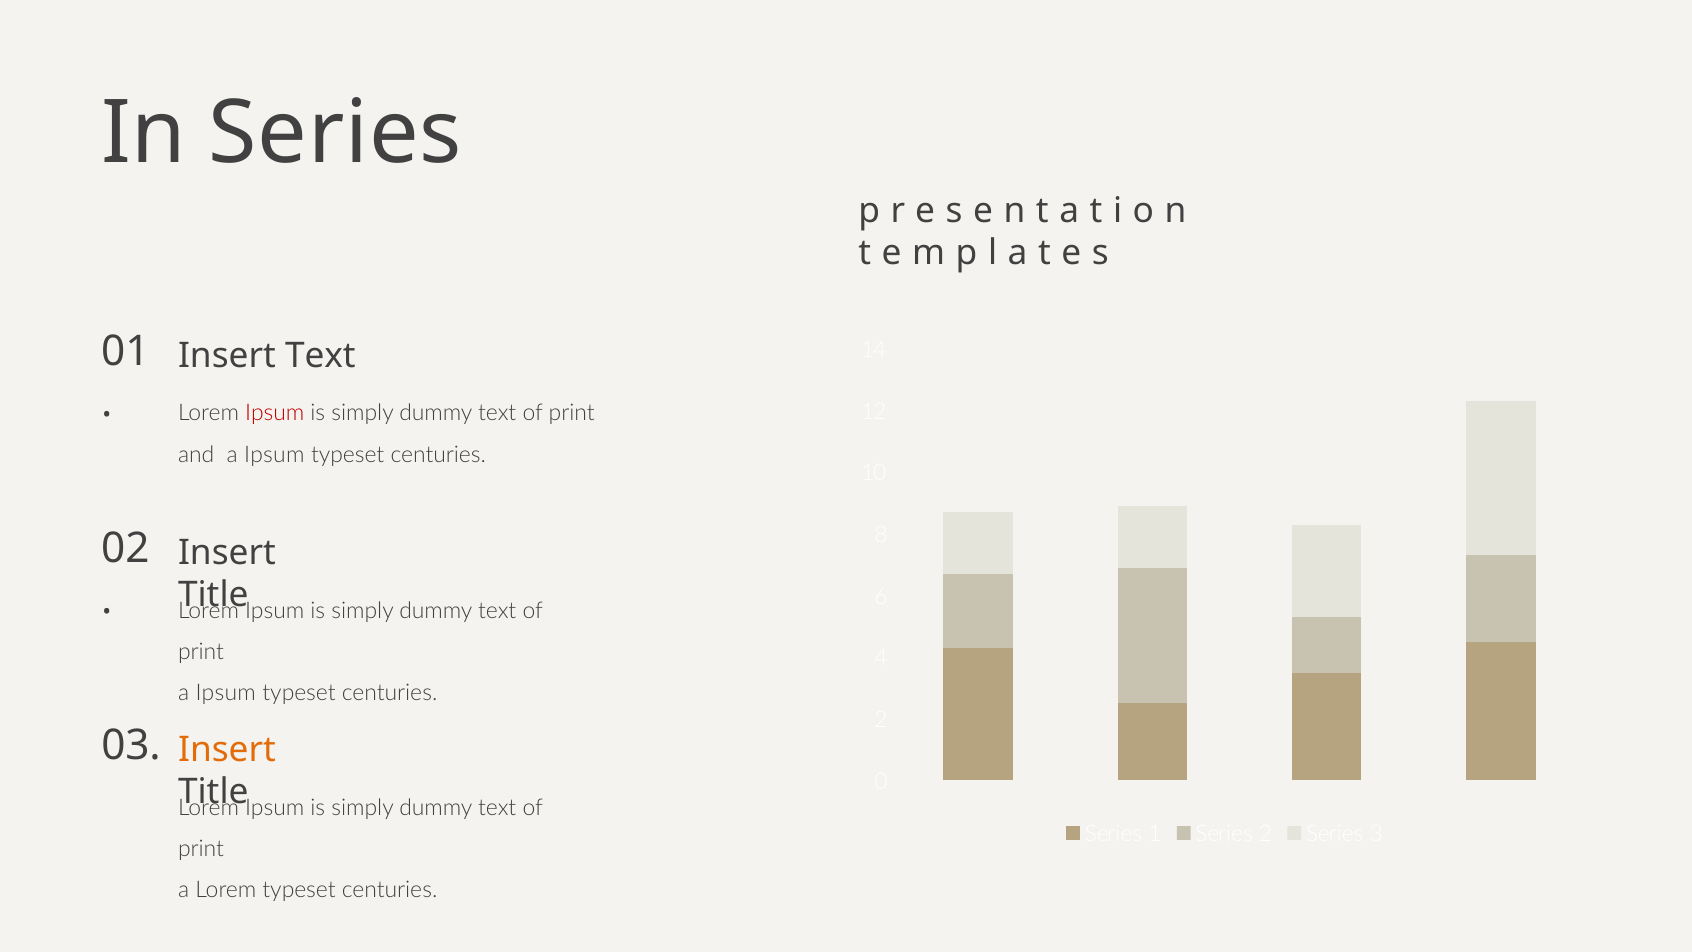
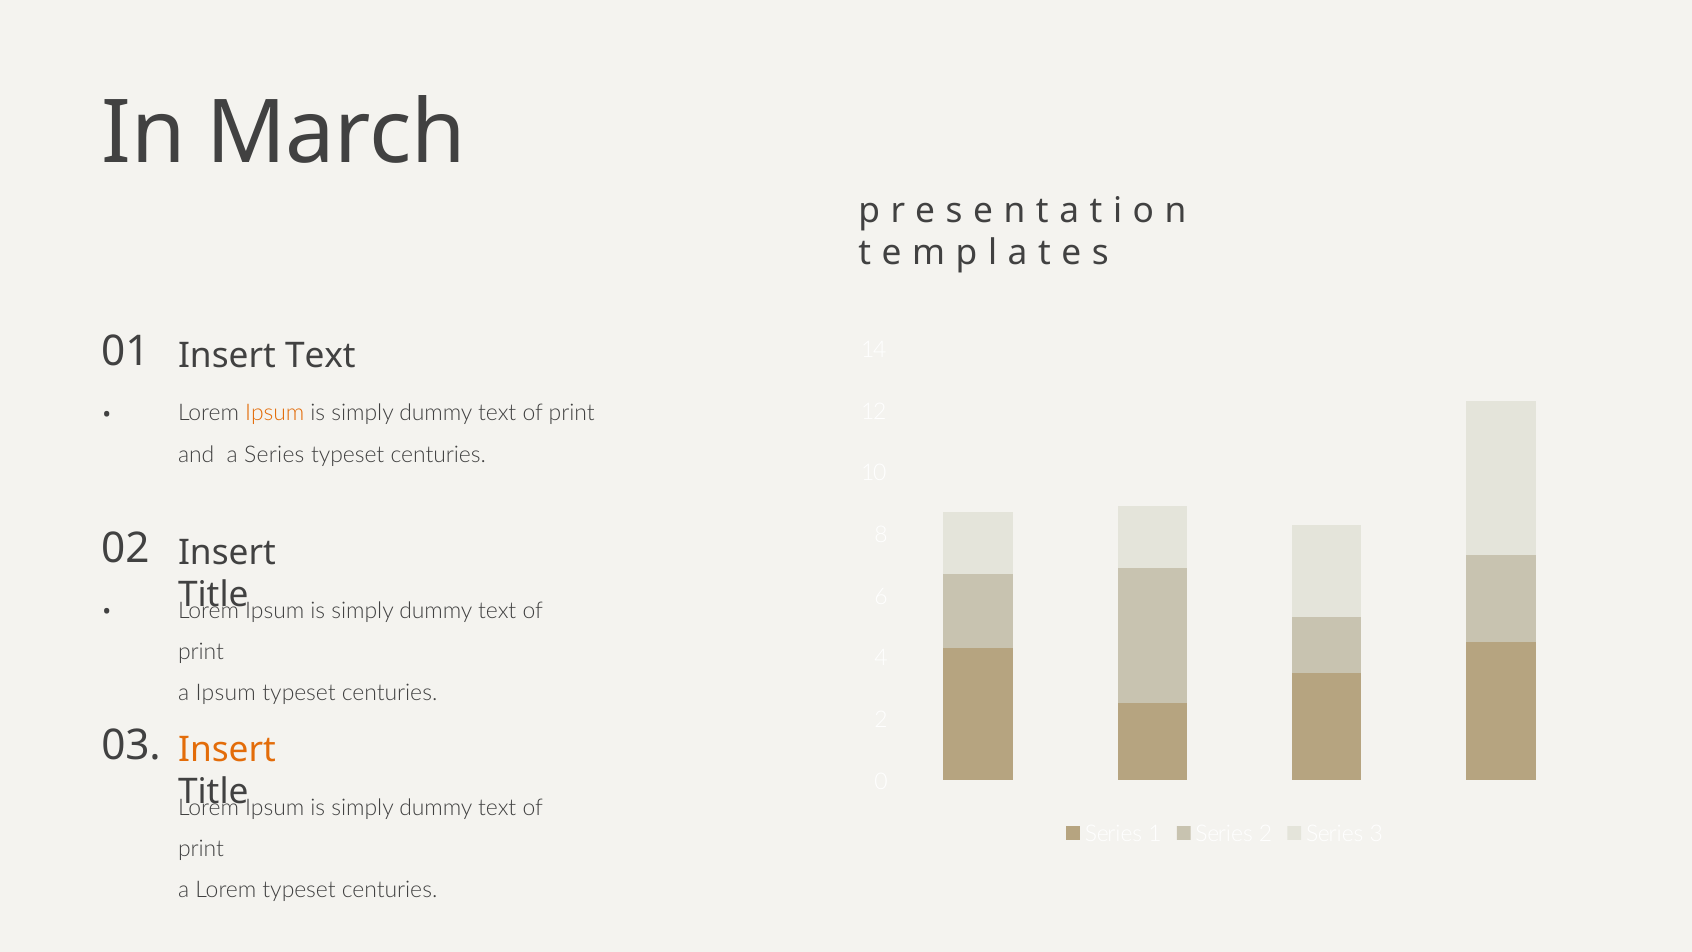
In Series: Series -> March
Ipsum at (275, 413) colour: red -> orange
and a Ipsum: Ipsum -> Series
